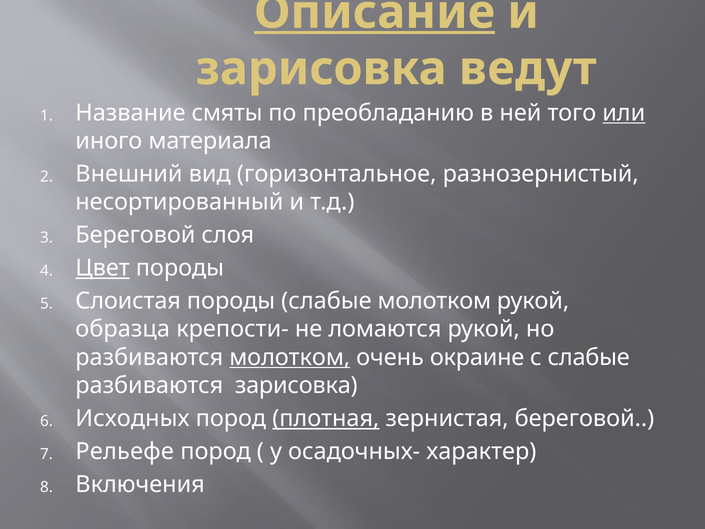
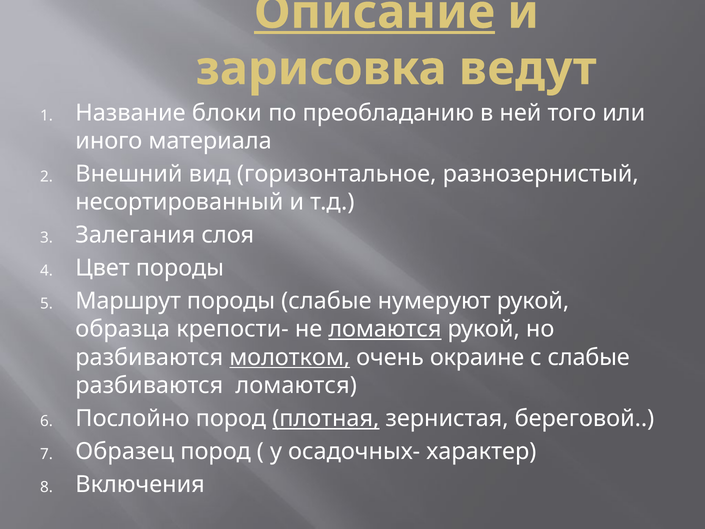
смяты: смяты -> блоки
или underline: present -> none
Береговой at (135, 235): Береговой -> Залегания
Цвет underline: present -> none
Слоистая: Слоистая -> Маршрут
слабые молотком: молотком -> нумеруют
ломаются at (385, 329) underline: none -> present
разбиваются зарисовка: зарисовка -> ломаются
Исходных: Исходных -> Послойно
Рельефе: Рельефе -> Образец
